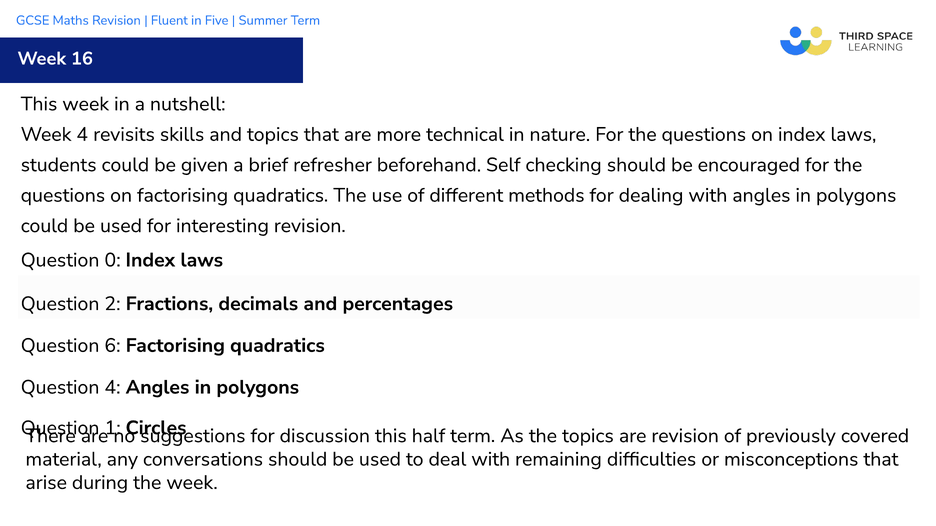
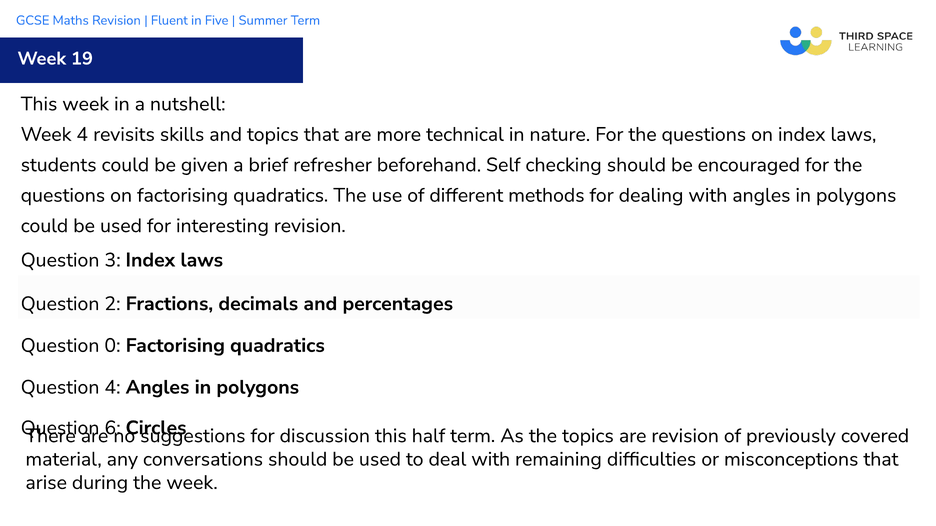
16: 16 -> 19
0: 0 -> 3
6: 6 -> 0
1: 1 -> 6
